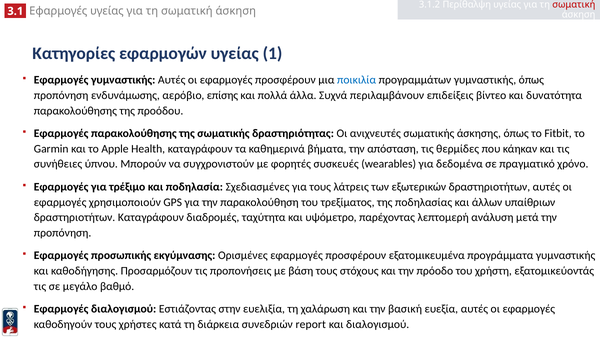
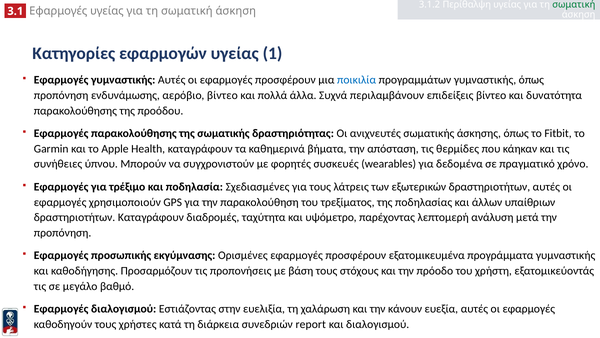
σωματική at (574, 4) colour: red -> green
αερόβιο επίσης: επίσης -> βίντεο
βασική: βασική -> κάνουν
